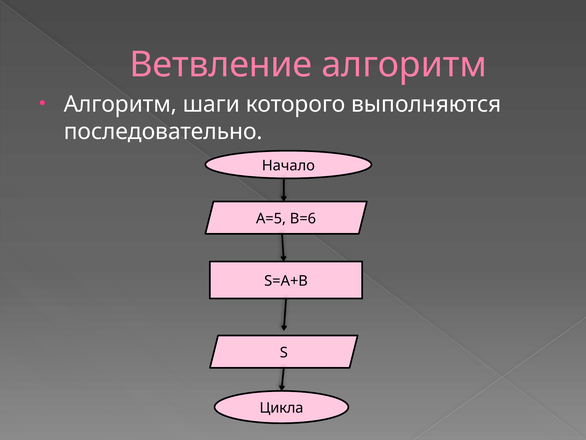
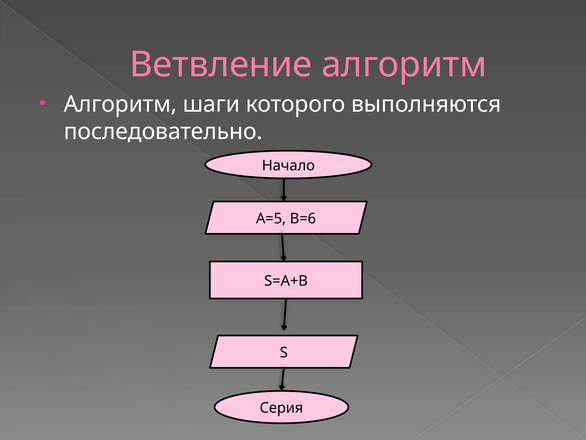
Цикла: Цикла -> Серия
